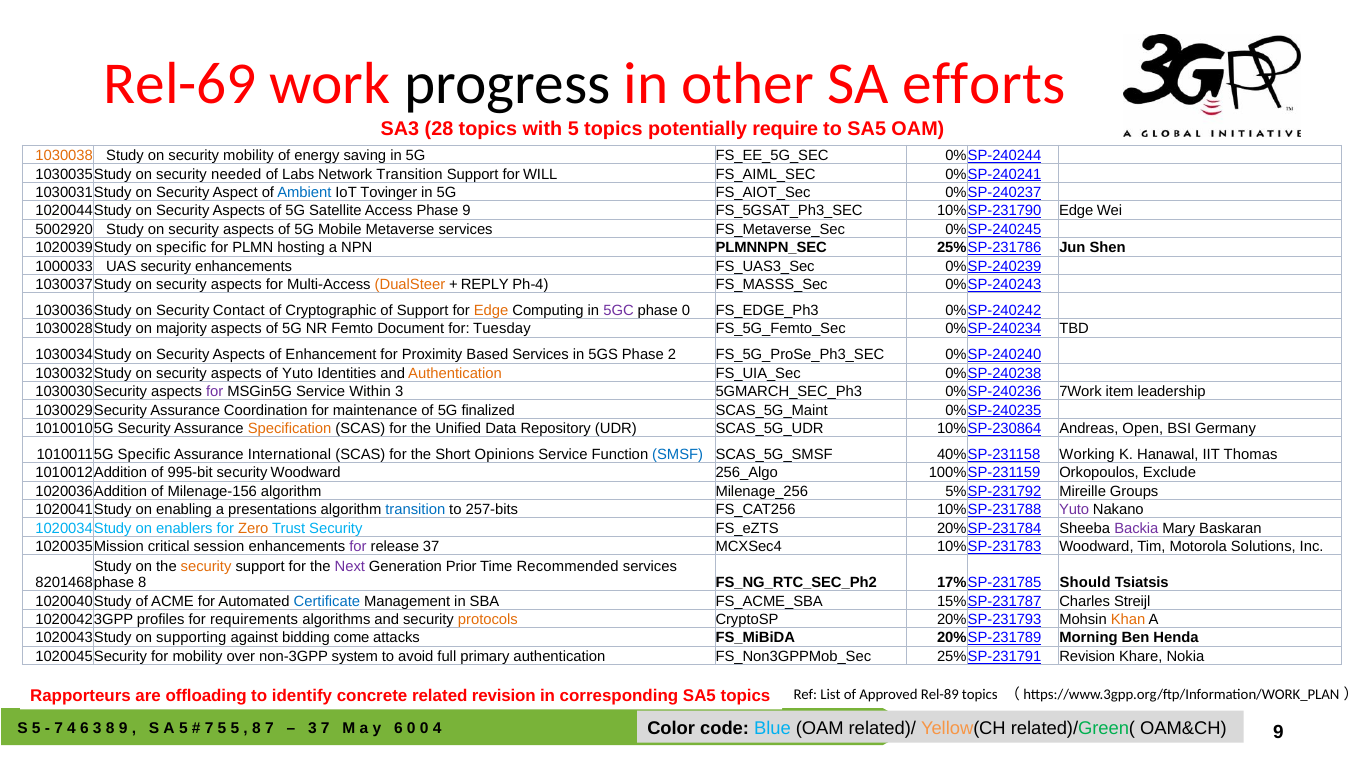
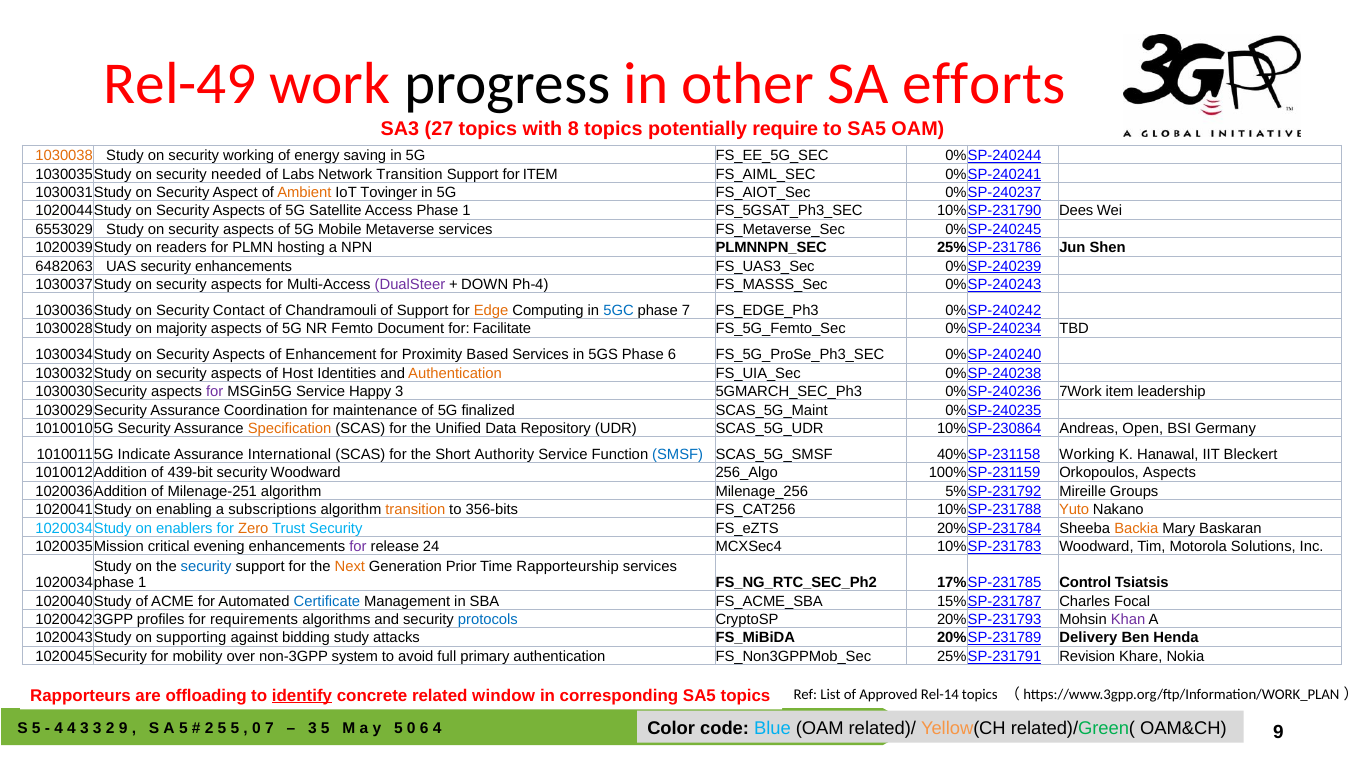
Rel-69: Rel-69 -> Rel-49
28: 28 -> 27
with 5: 5 -> 8
security mobility: mobility -> working
for WILL: WILL -> ITEM
Ambient colour: blue -> orange
Access Phase 9: 9 -> 1
Edge at (1076, 211): Edge -> Dees
5002920: 5002920 -> 6553029
on specific: specific -> readers
1000033: 1000033 -> 6482063
DualSteer colour: orange -> purple
REPLY: REPLY -> DOWN
Cryptographic: Cryptographic -> Chandramouli
5GC colour: purple -> blue
phase 0: 0 -> 7
Tuesday: Tuesday -> Facilitate
Phase 2: 2 -> 6
of Yuto: Yuto -> Host
Within: Within -> Happy
Specific at (144, 455): Specific -> Indicate
Opinions: Opinions -> Authority
Thomas: Thomas -> Bleckert
995-bit: 995-bit -> 439-bit
Orkopoulos Exclude: Exclude -> Aspects
Milenage-156: Milenage-156 -> Milenage-251
presentations: presentations -> subscriptions
transition at (415, 510) colour: blue -> orange
257-bits: 257-bits -> 356-bits
Yuto at (1074, 510) colour: purple -> orange
Backia colour: purple -> orange
session: session -> evening
37: 37 -> 24
security at (206, 567) colour: orange -> blue
Next colour: purple -> orange
Recommended: Recommended -> Rapporteurship
8201468: 8201468 -> 1020034
8 at (142, 583): 8 -> 1
Should: Should -> Control
Streijl: Streijl -> Focal
protocols colour: orange -> blue
Khan colour: orange -> purple
bidding come: come -> study
Morning: Morning -> Delivery
identify underline: none -> present
related revision: revision -> window
Rel-89: Rel-89 -> Rel-14
7 at (59, 729): 7 -> 4
6 at (84, 729): 6 -> 3
3 8: 8 -> 2
7 at (209, 729): 7 -> 2
8 at (256, 729): 8 -> 0
3 7: 7 -> 5
6 at (398, 729): 6 -> 5
0 at (424, 729): 0 -> 6
